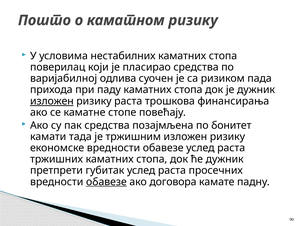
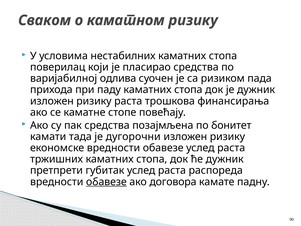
Пошто: Пошто -> Сваком
изложен at (52, 101) underline: present -> none
тржишним: тржишним -> дугорочни
просечних: просечних -> распореда
